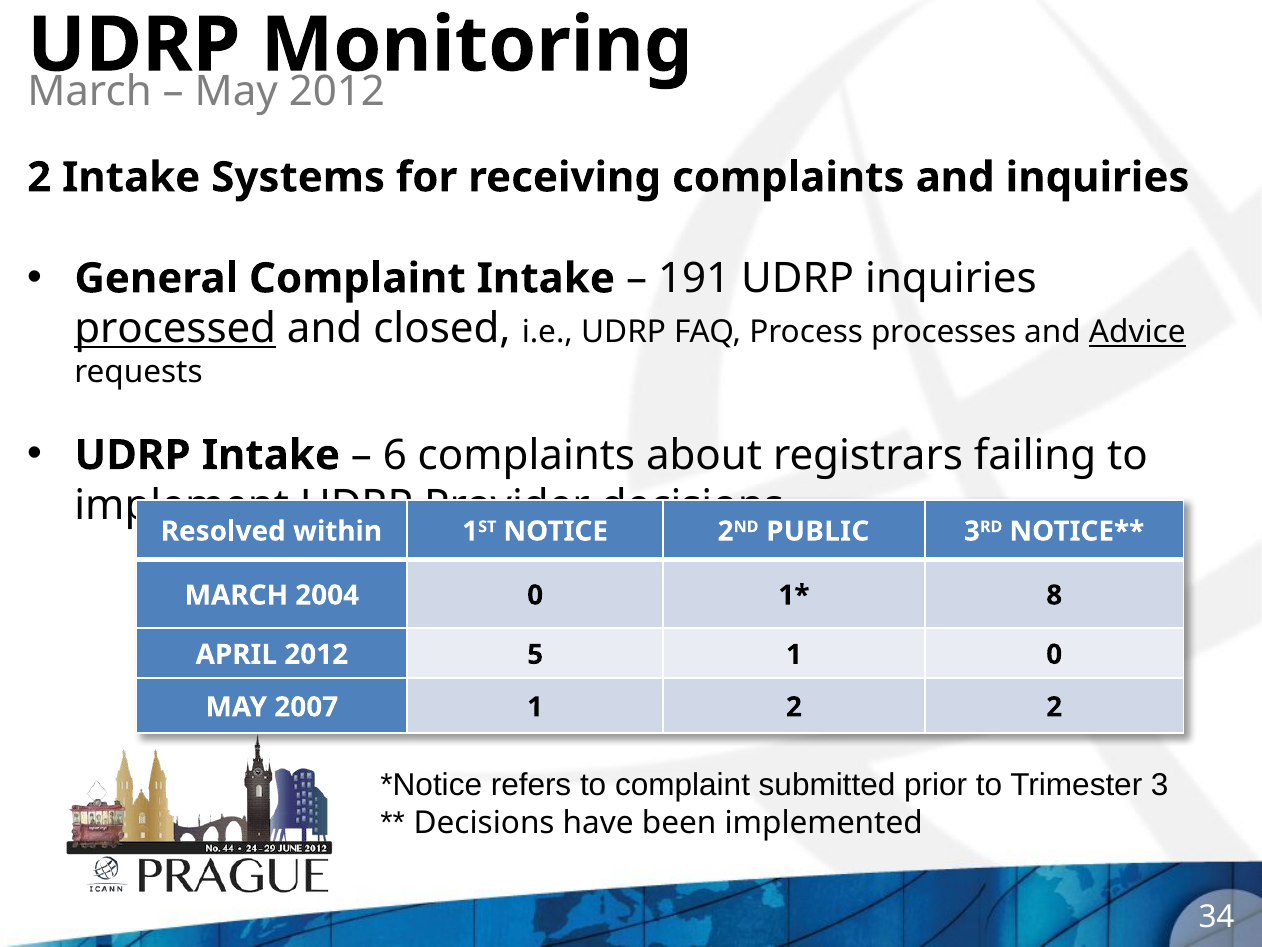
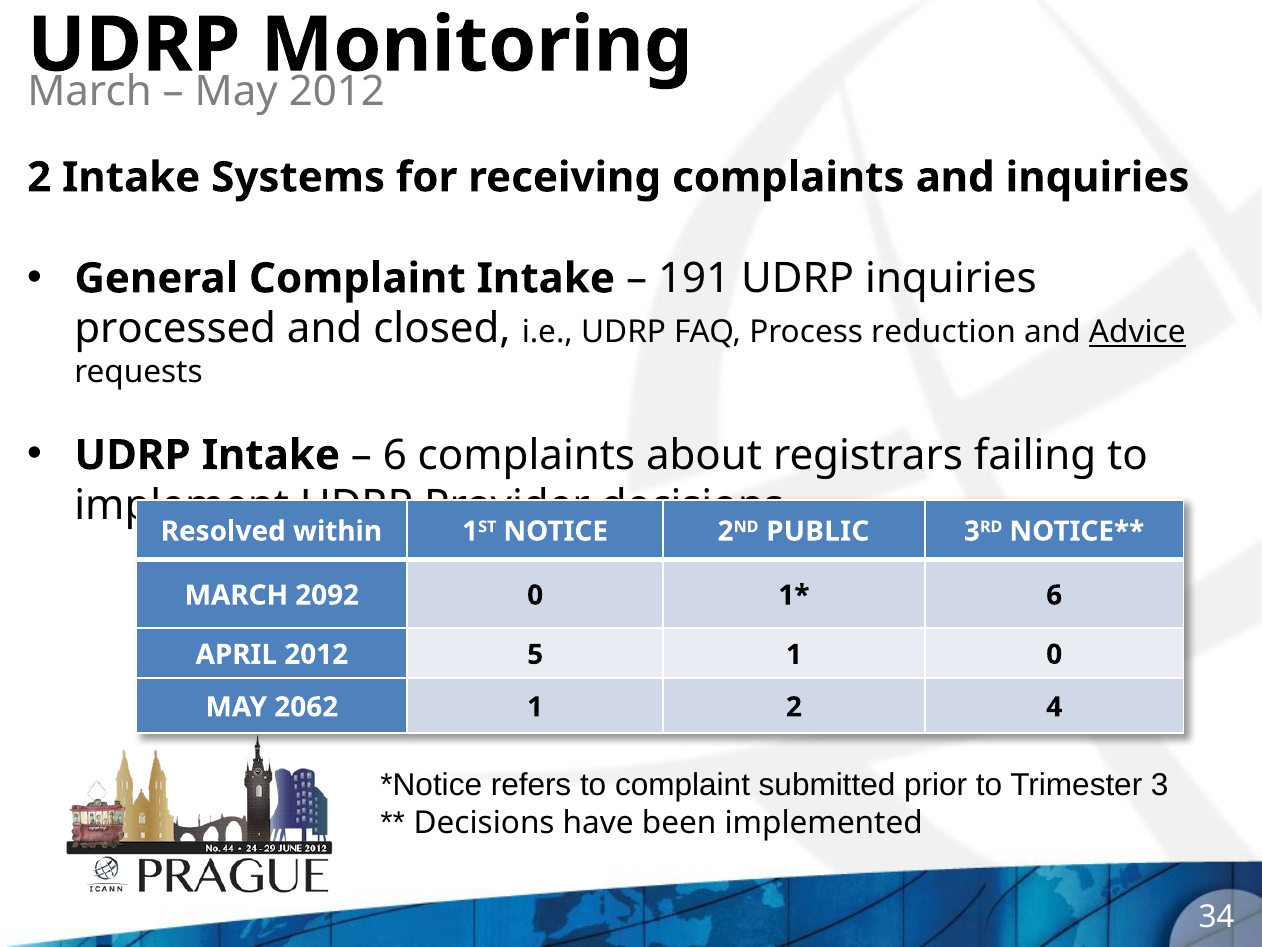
processed underline: present -> none
processes: processes -> reduction
2004: 2004 -> 2092
8 at (1054, 595): 8 -> 6
2007: 2007 -> 2062
2 2: 2 -> 4
